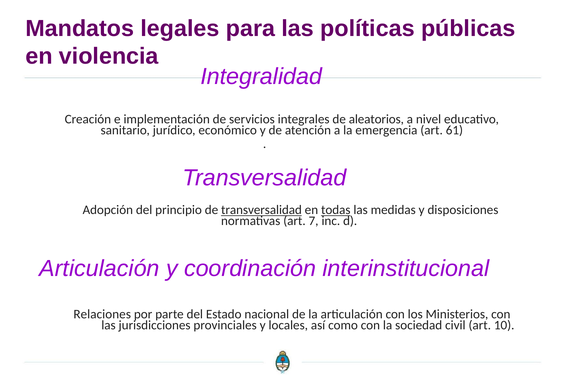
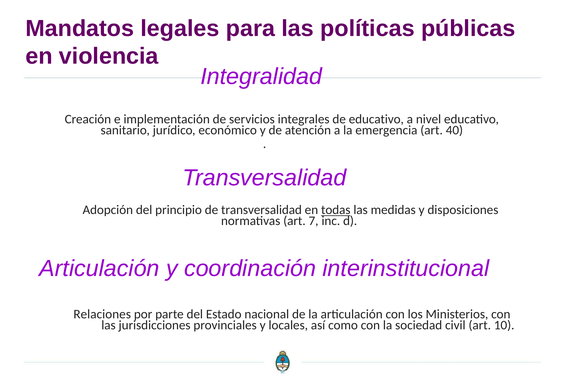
de aleatorios: aleatorios -> educativo
61: 61 -> 40
transversalidad at (261, 210) underline: present -> none
